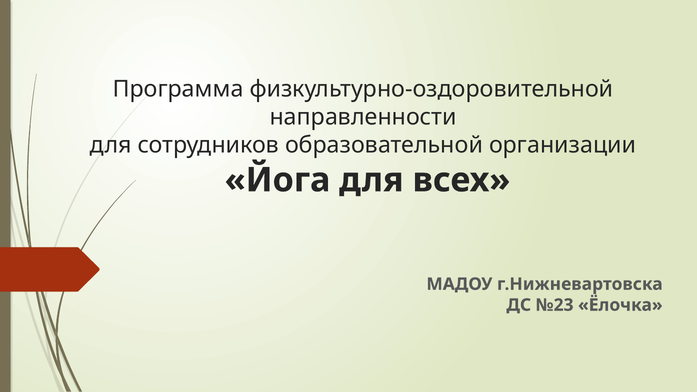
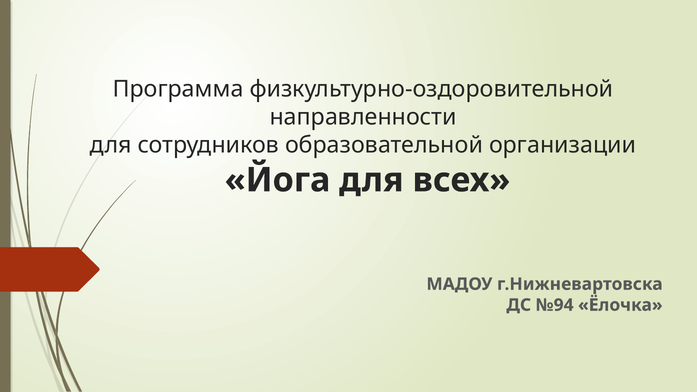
№23: №23 -> №94
